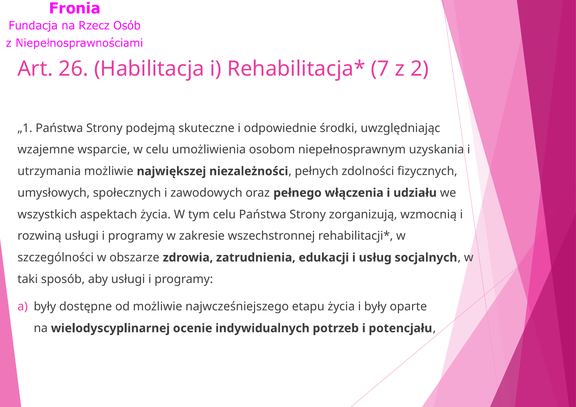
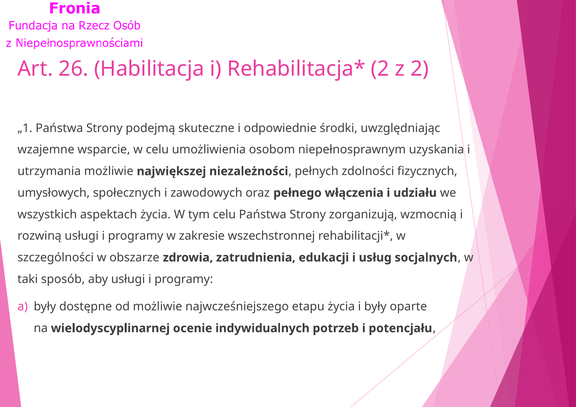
7 at (380, 69): 7 -> 2
